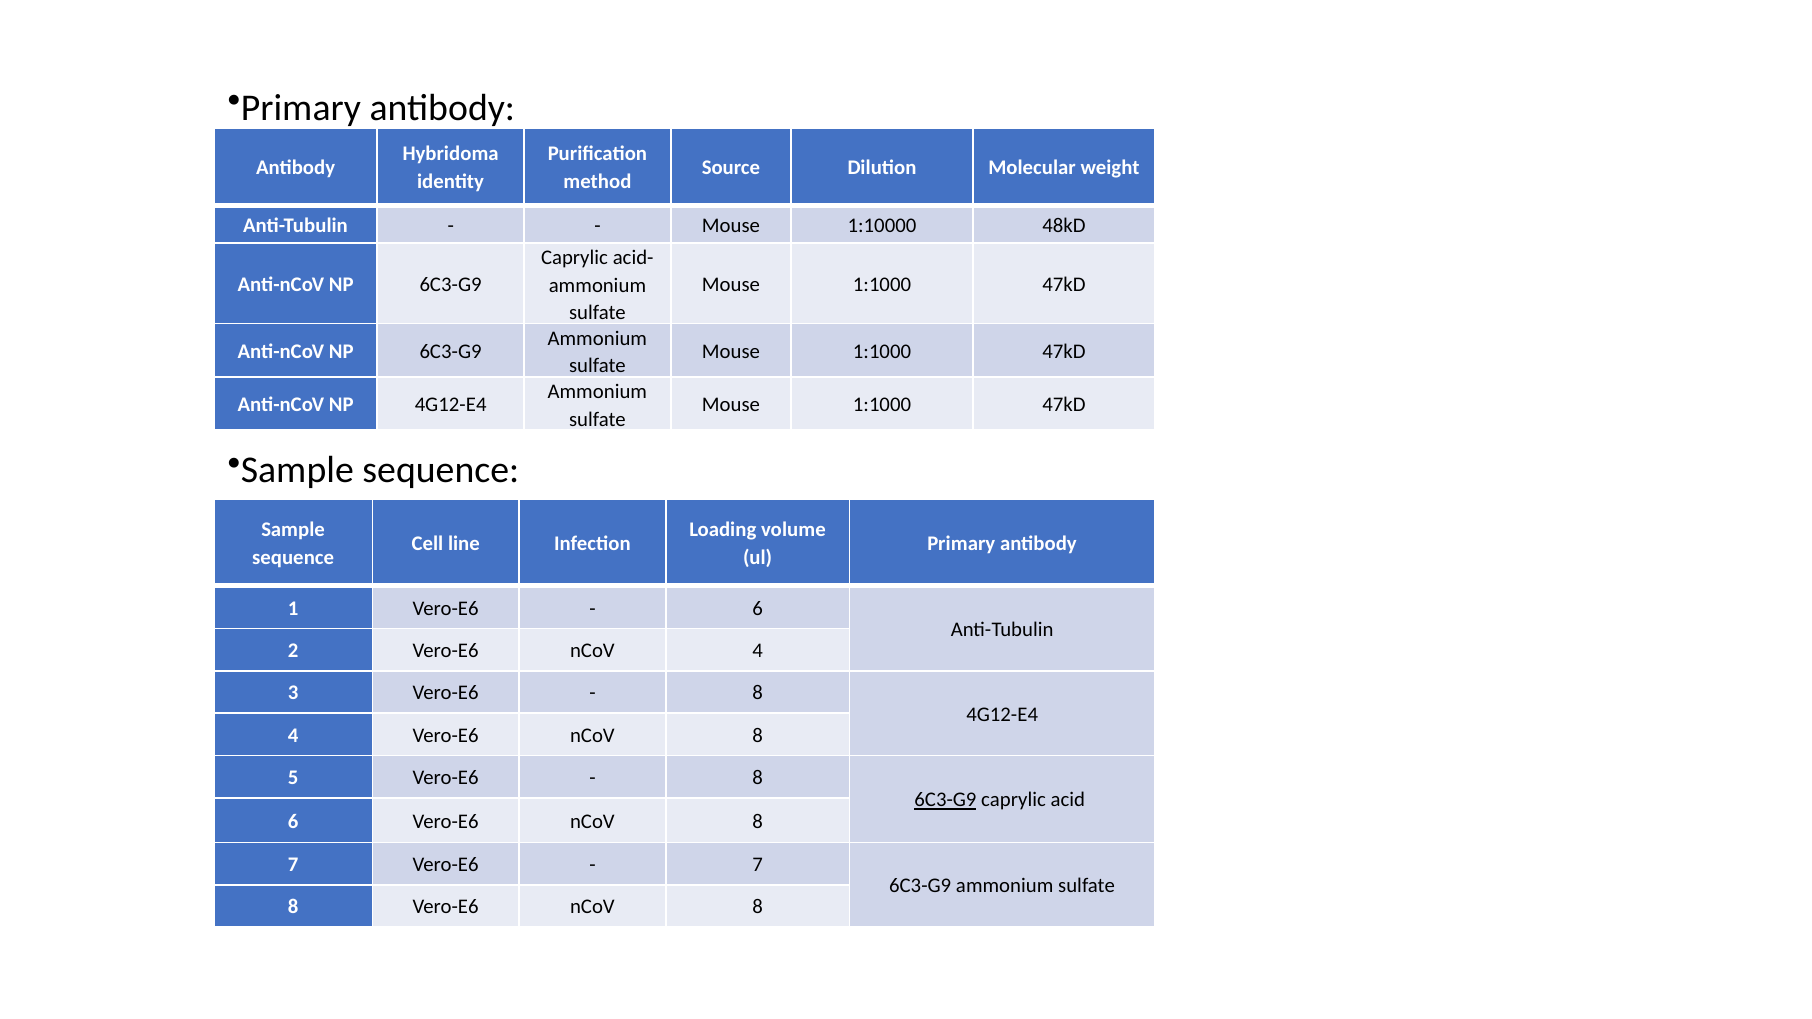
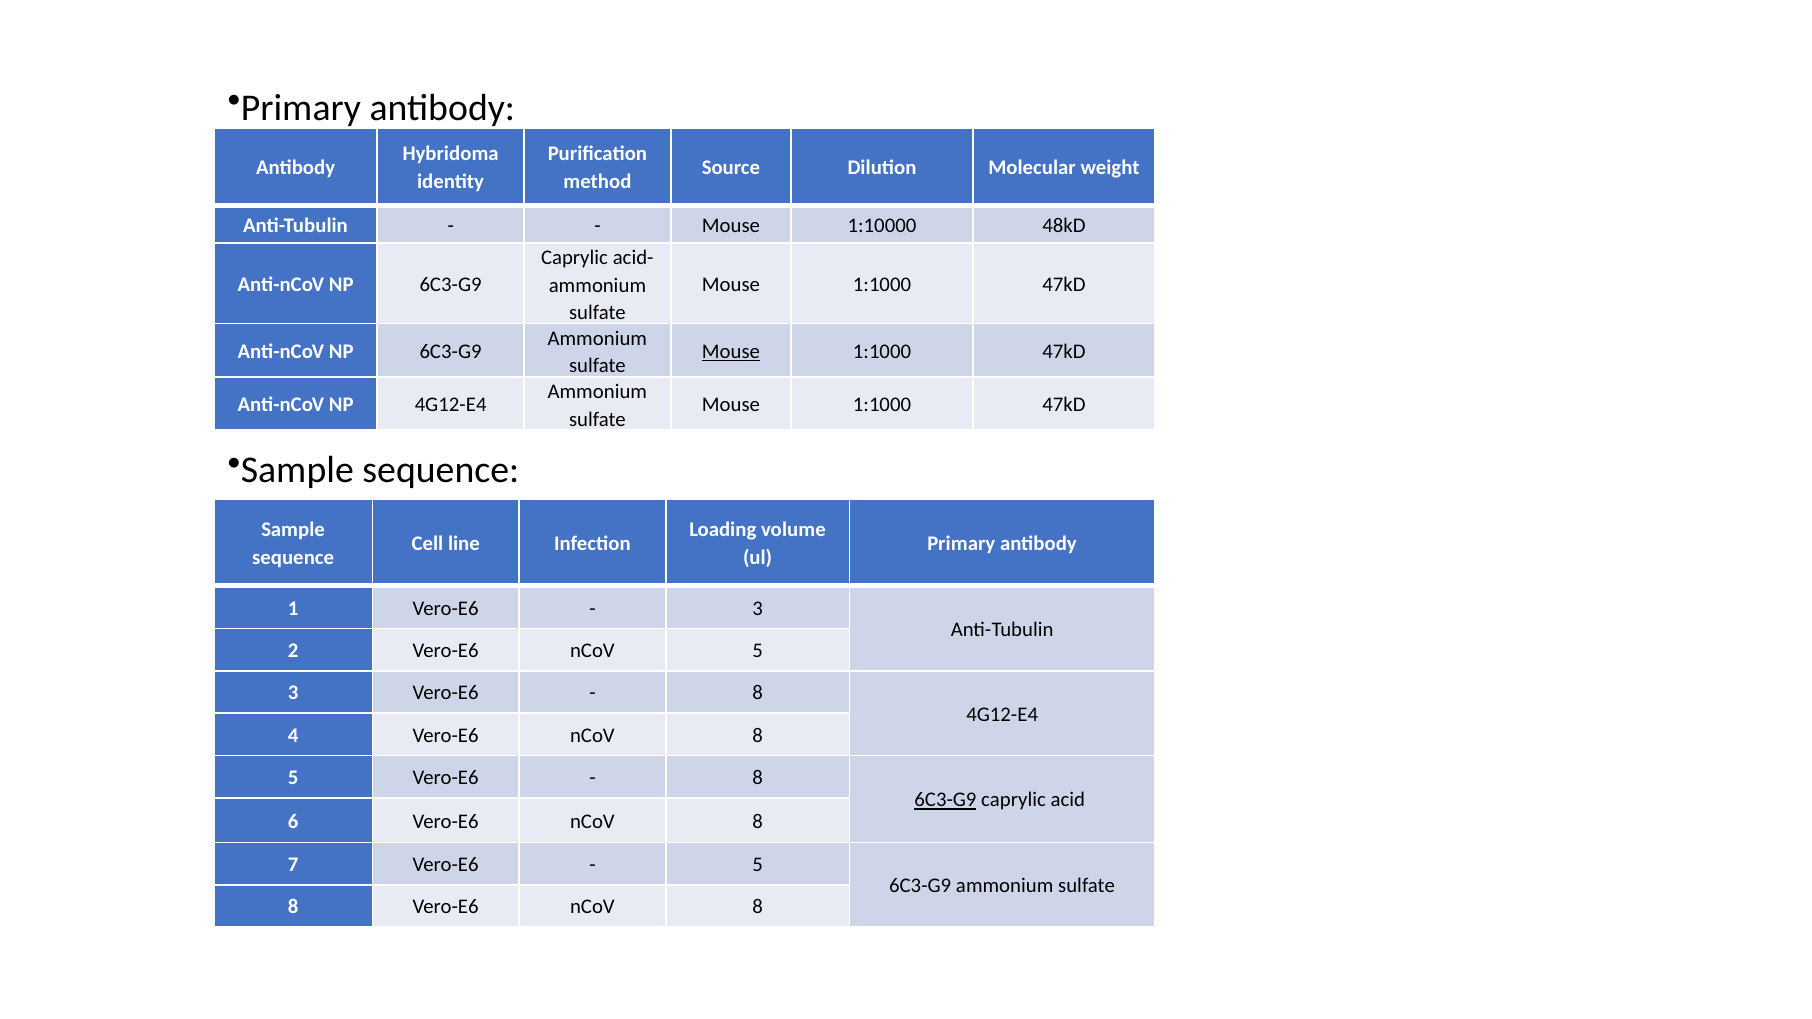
Mouse at (731, 352) underline: none -> present
6 at (758, 608): 6 -> 3
nCoV 4: 4 -> 5
7 at (758, 865): 7 -> 5
